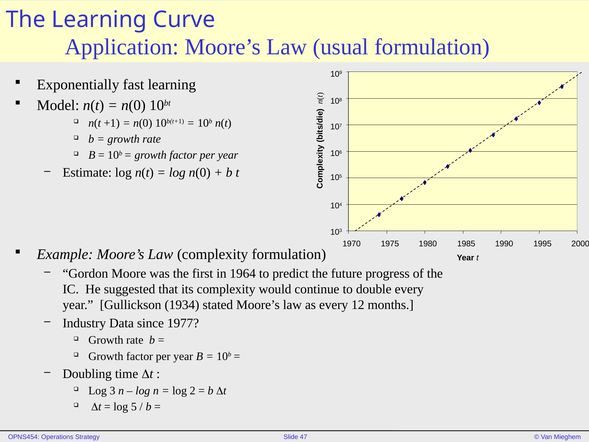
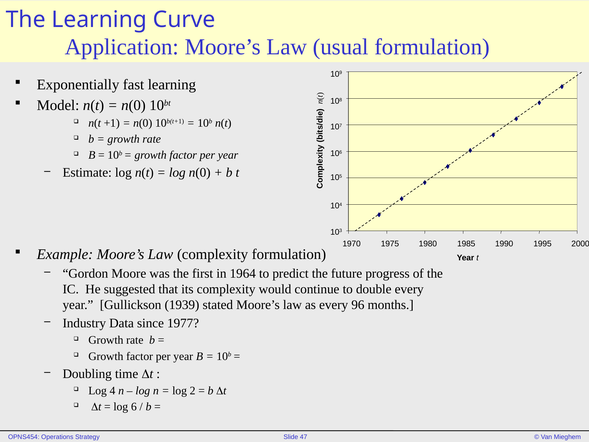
1934: 1934 -> 1939
12: 12 -> 96
3: 3 -> 4
5: 5 -> 6
